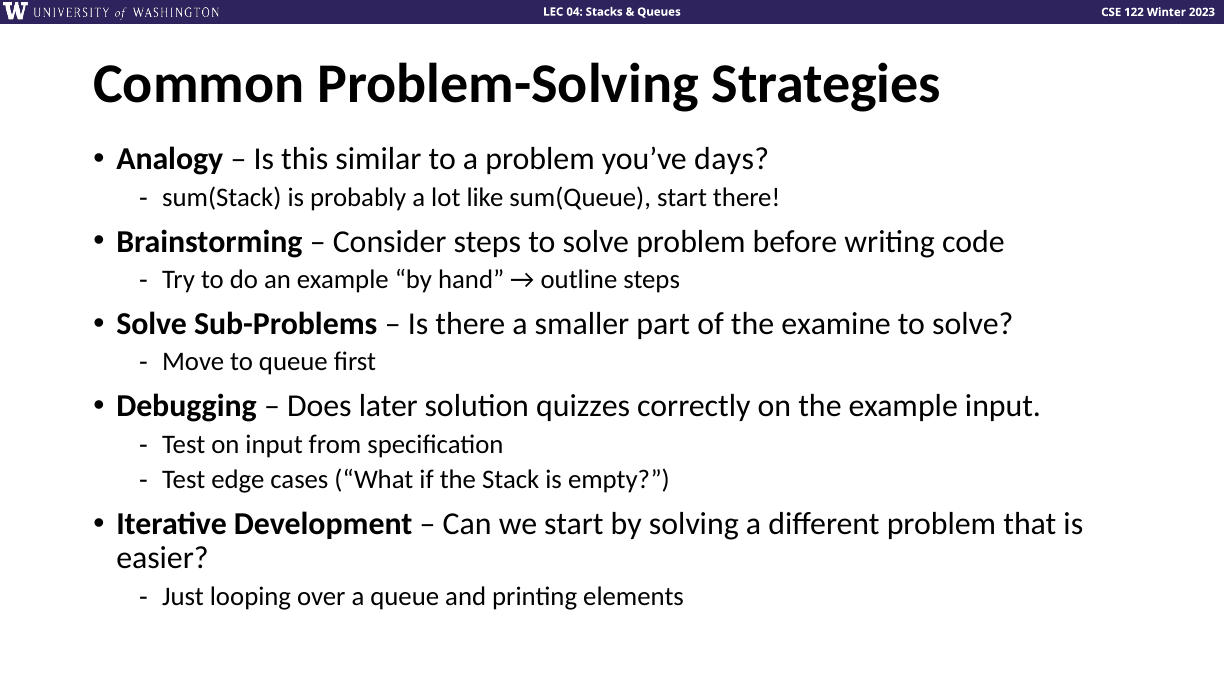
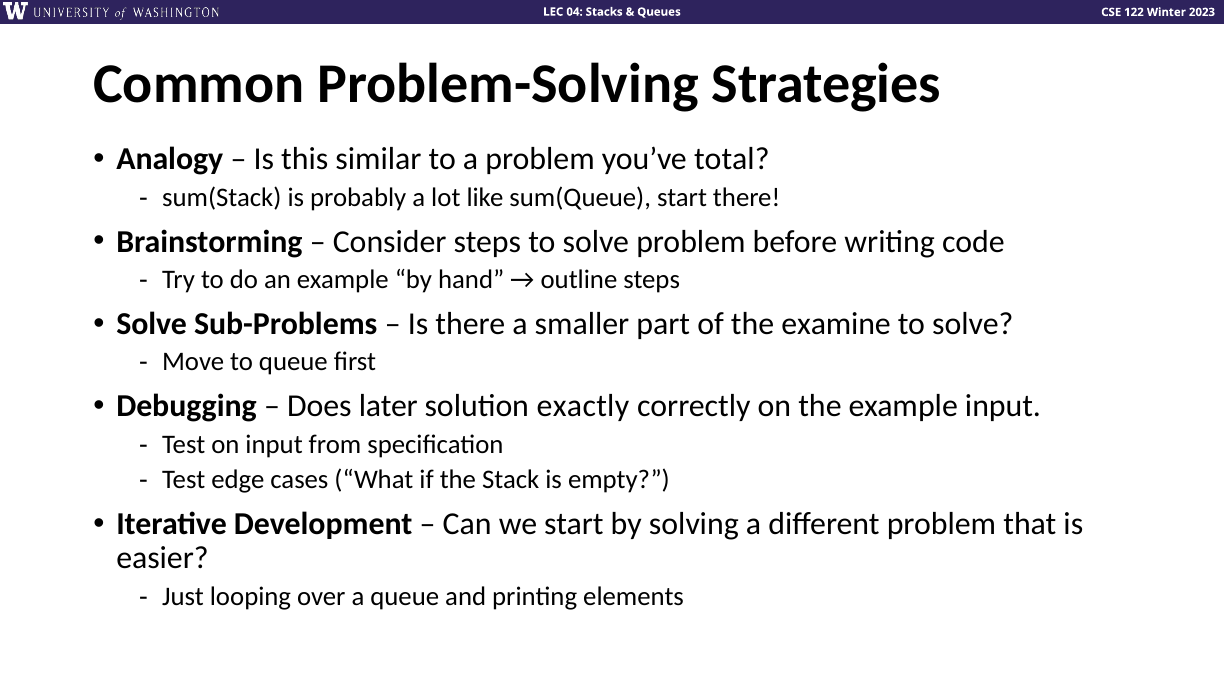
days: days -> total
quizzes: quizzes -> exactly
